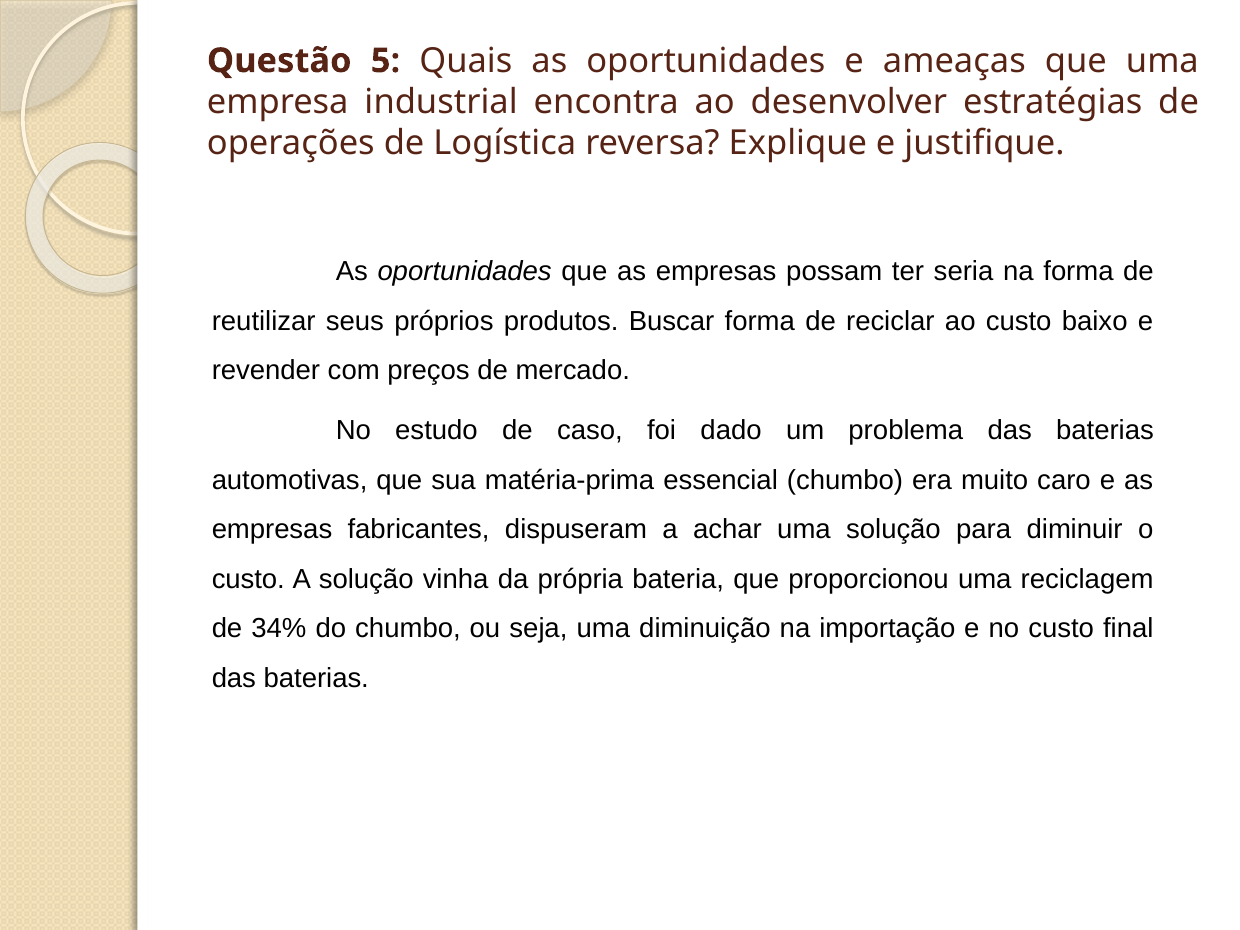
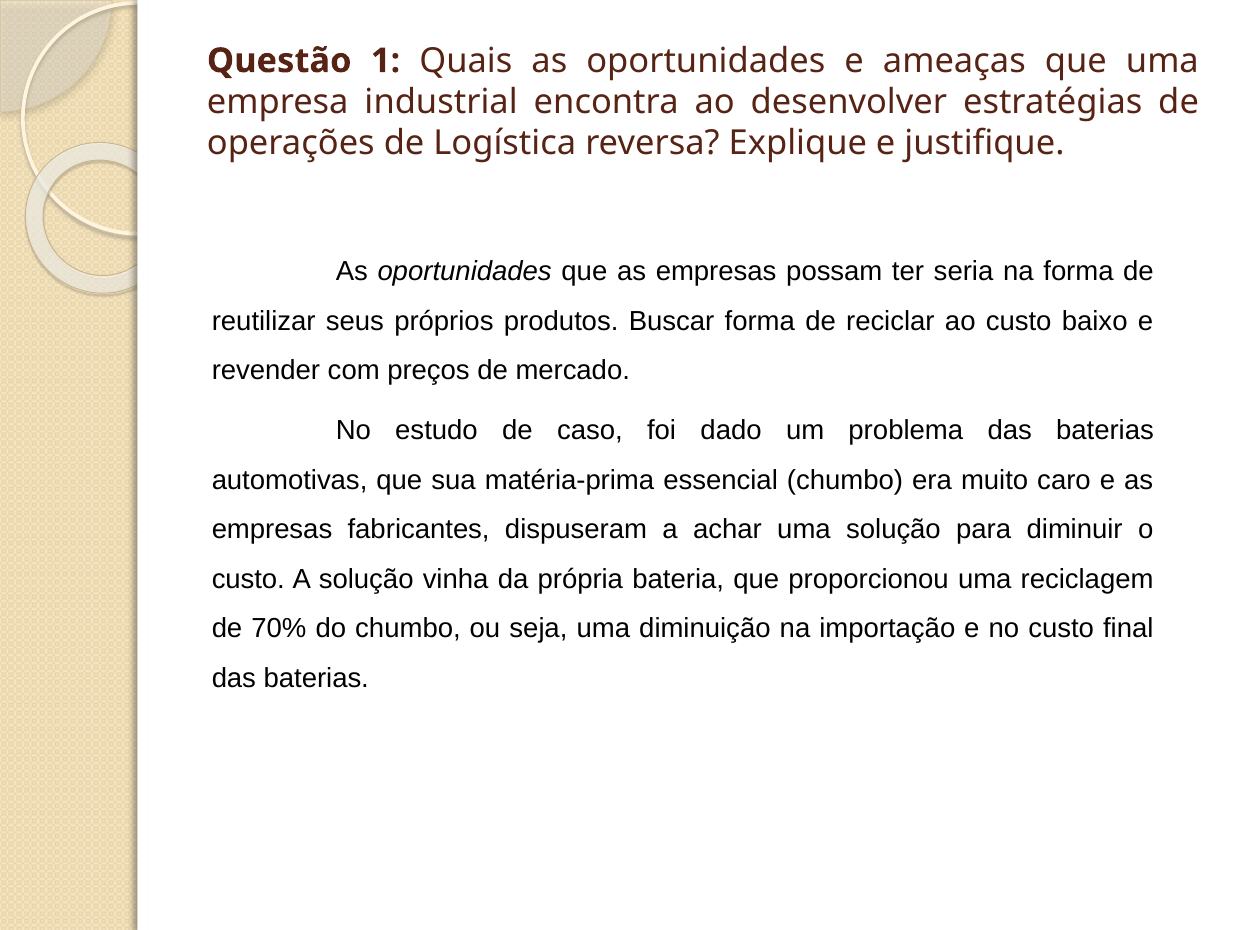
5: 5 -> 1
34%: 34% -> 70%
